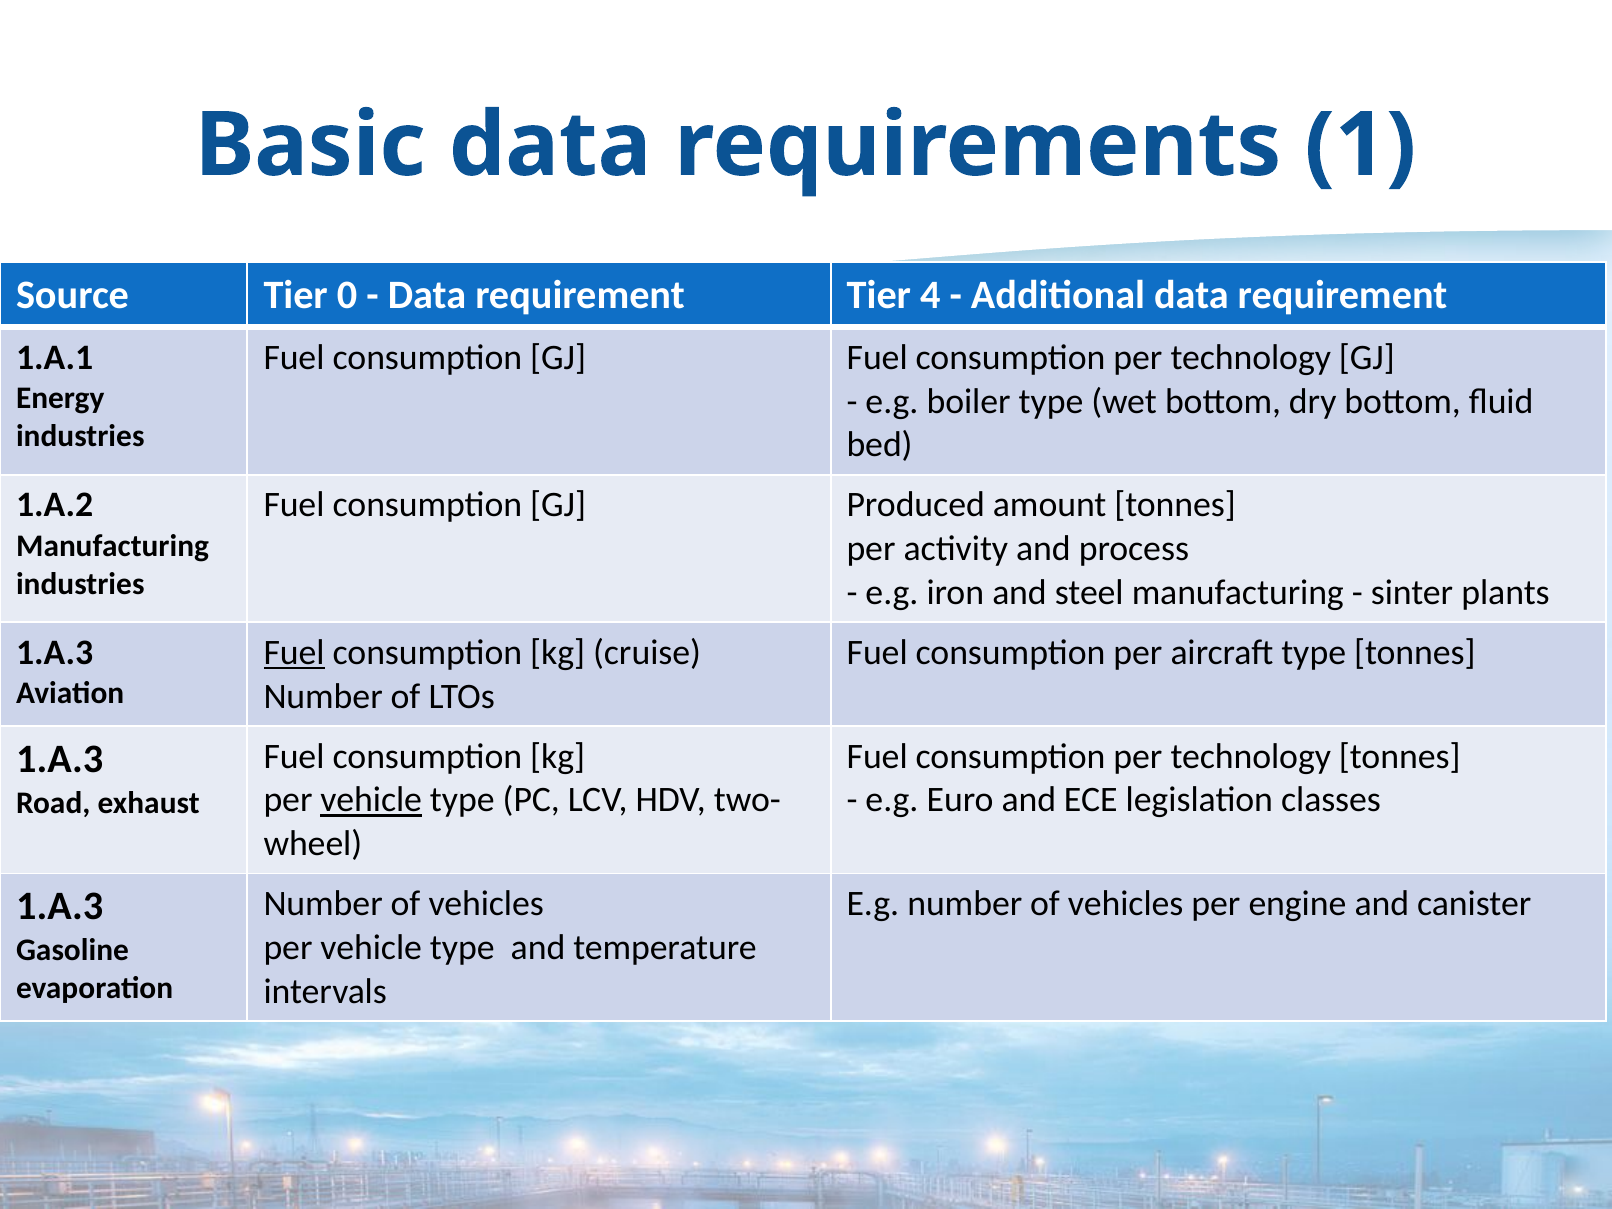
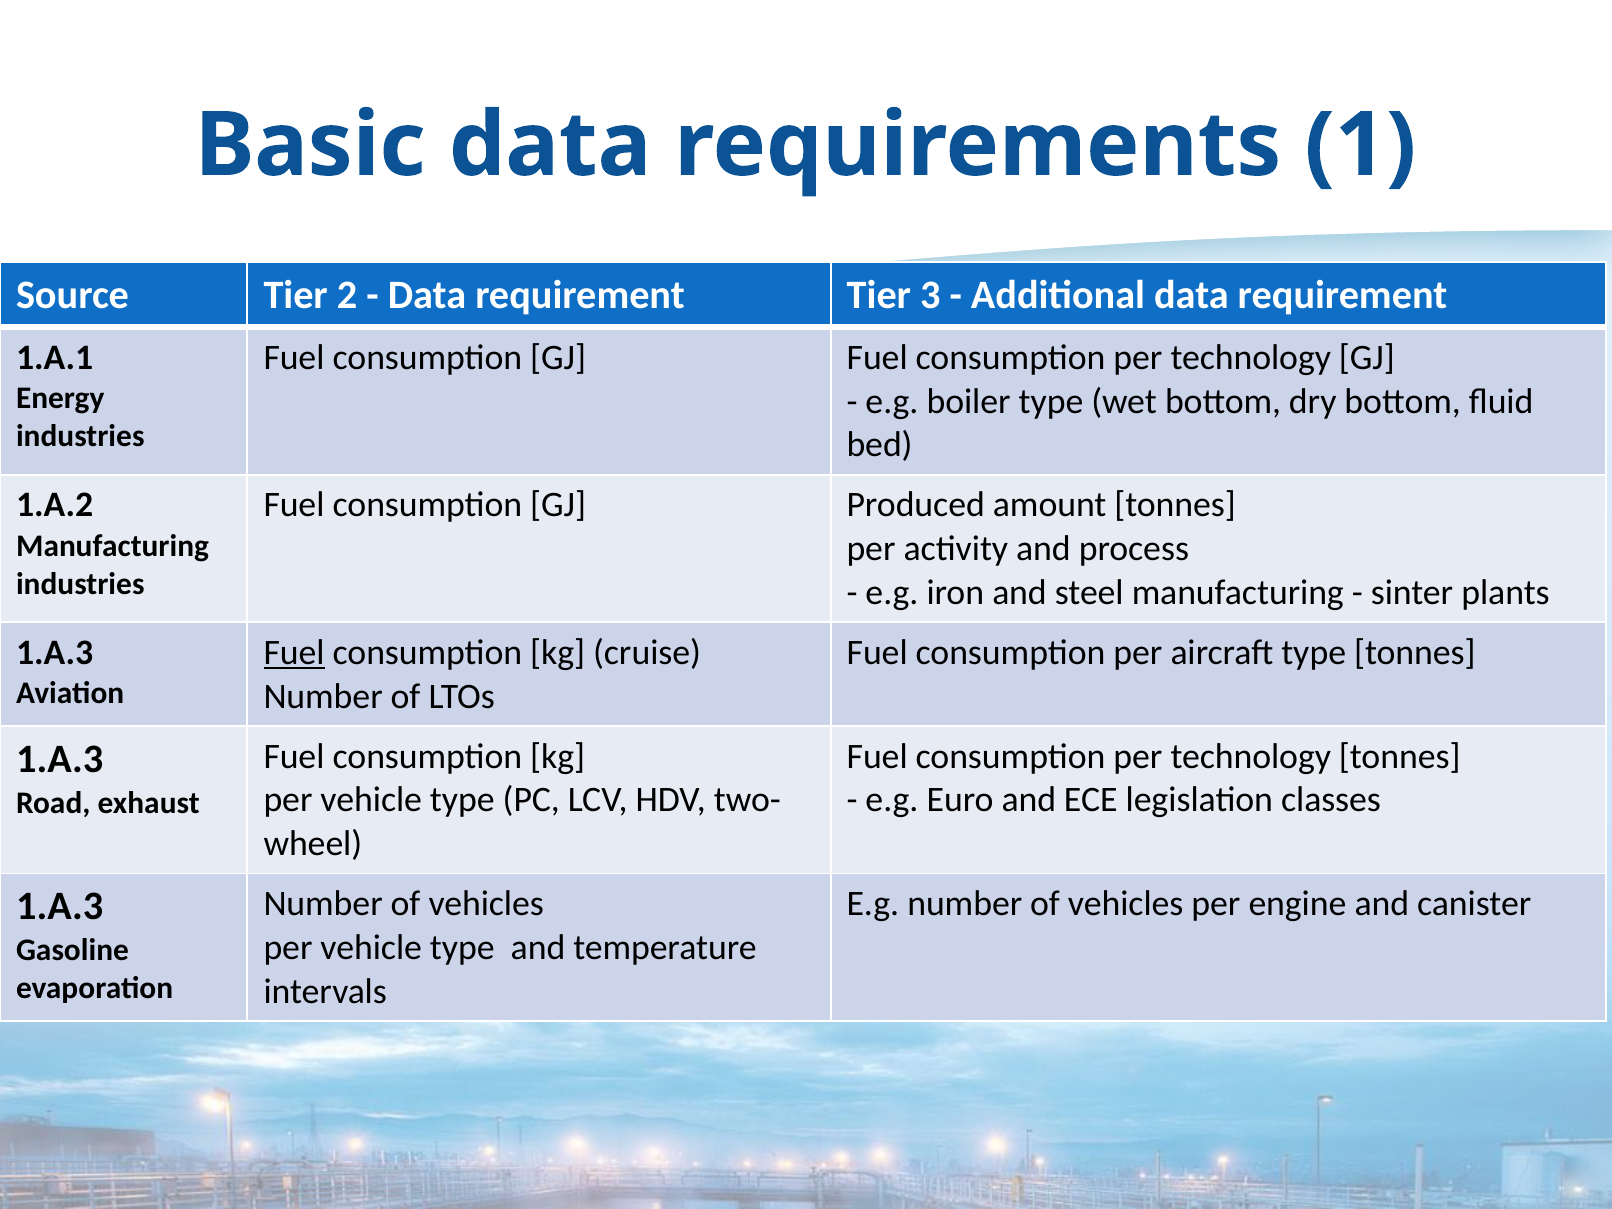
0: 0 -> 2
4: 4 -> 3
vehicle at (371, 800) underline: present -> none
